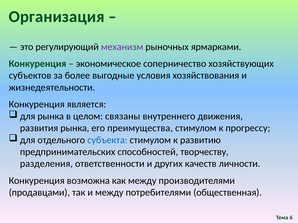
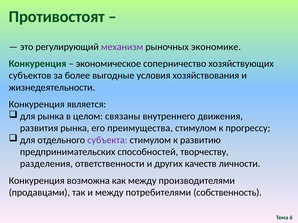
Организация: Организация -> Противостоят
ярмарками: ярмарками -> экономике
субъекта colour: blue -> purple
общественная: общественная -> собственность
